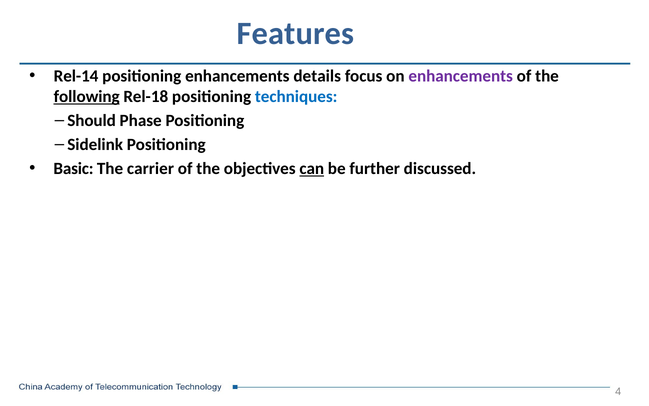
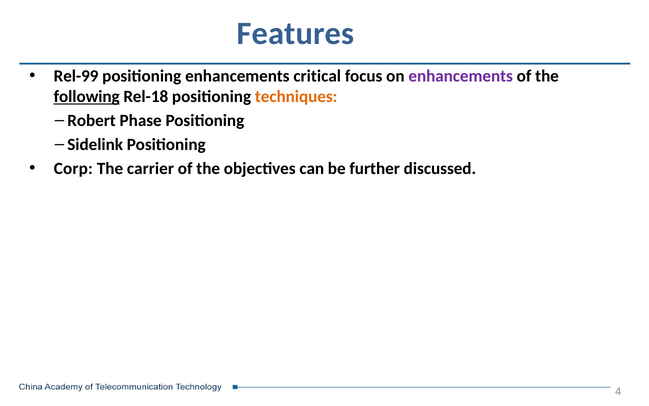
Rel-14: Rel-14 -> Rel-99
details: details -> critical
techniques colour: blue -> orange
Should: Should -> Robert
Basic: Basic -> Corp
can underline: present -> none
